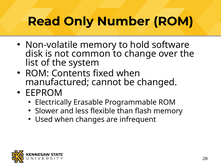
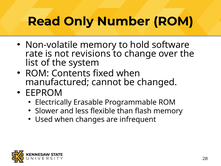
disk: disk -> rate
common: common -> revisions
